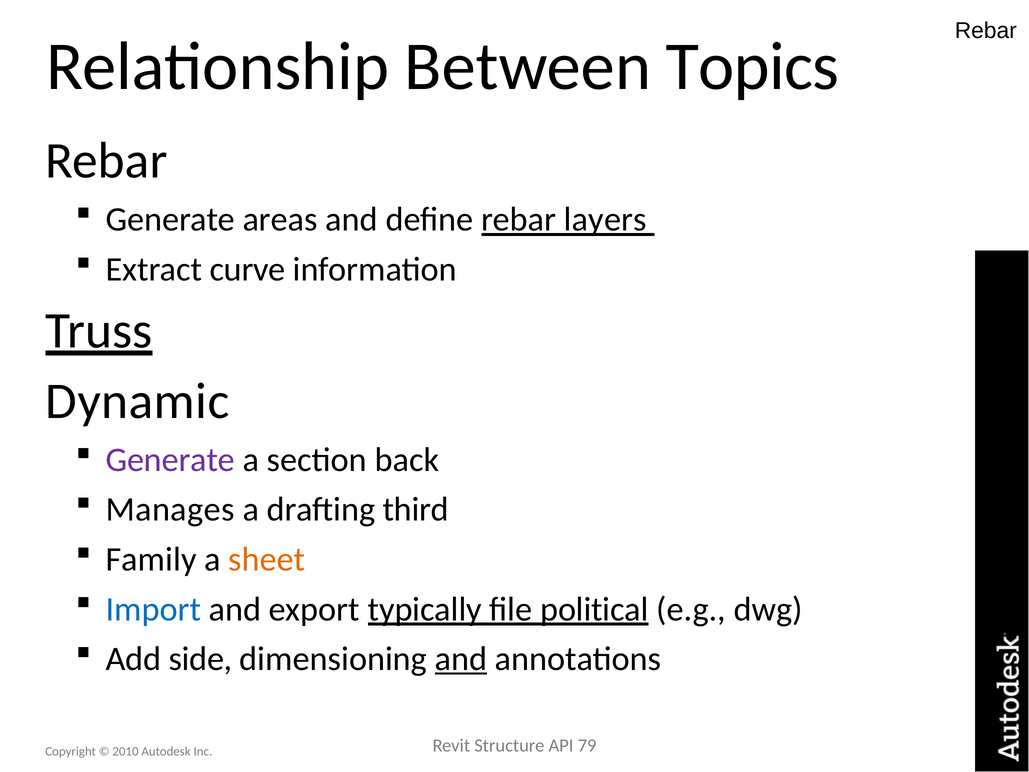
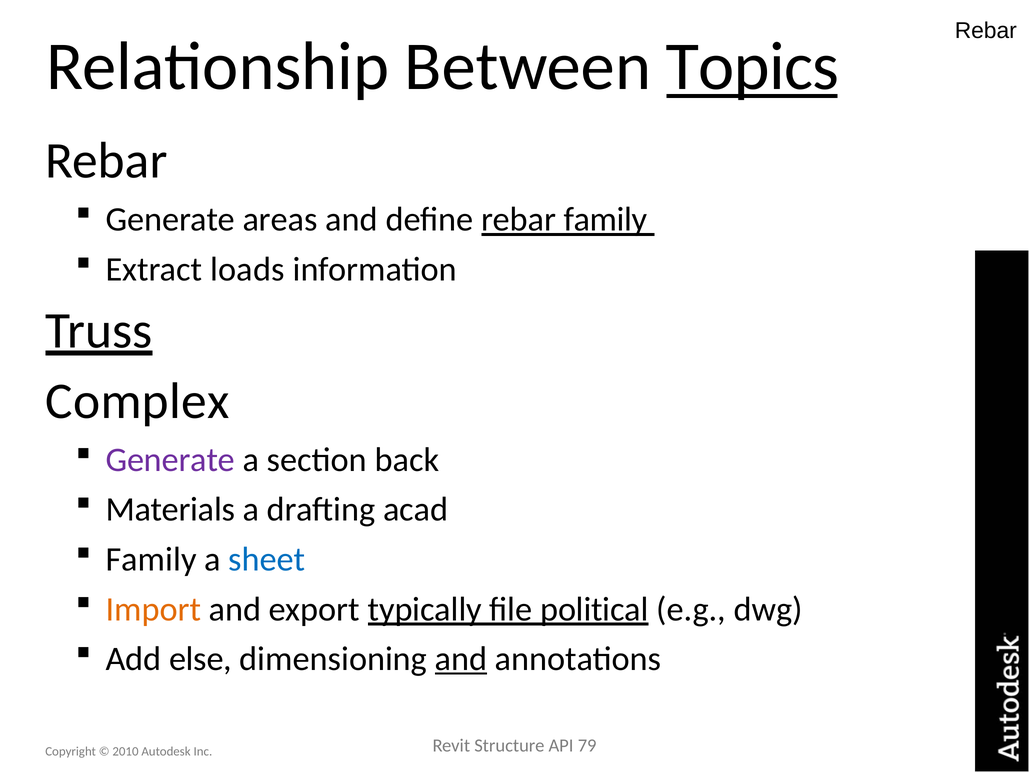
Topics underline: none -> present
rebar layers: layers -> family
curve: curve -> loads
Dynamic: Dynamic -> Complex
Manages: Manages -> Materials
third: third -> acad
sheet colour: orange -> blue
Import colour: blue -> orange
side: side -> else
